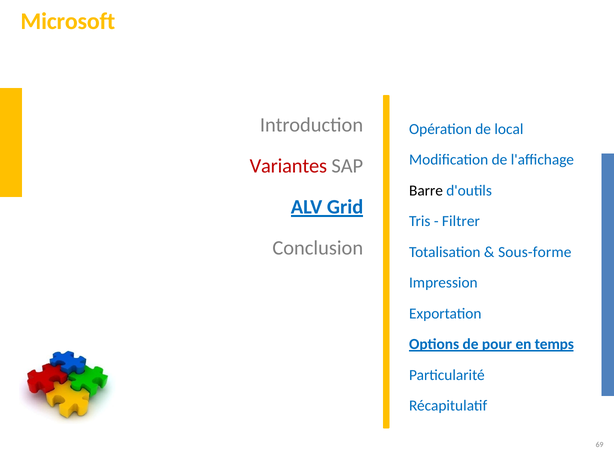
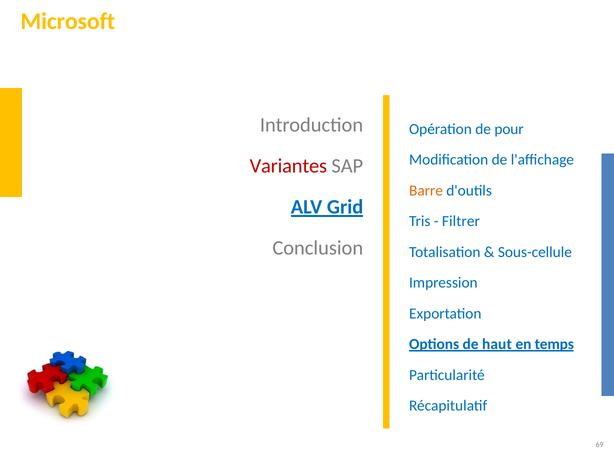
local: local -> pour
Barre colour: black -> orange
Sous-forme: Sous-forme -> Sous-cellule
pour: pour -> haut
